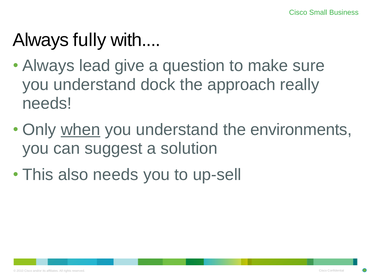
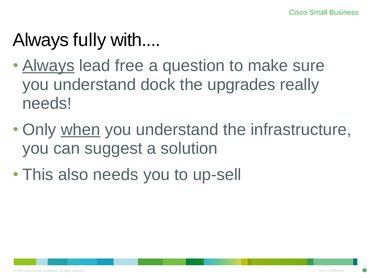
Always at (48, 66) underline: none -> present
give: give -> free
approach: approach -> upgrades
environments: environments -> infrastructure
